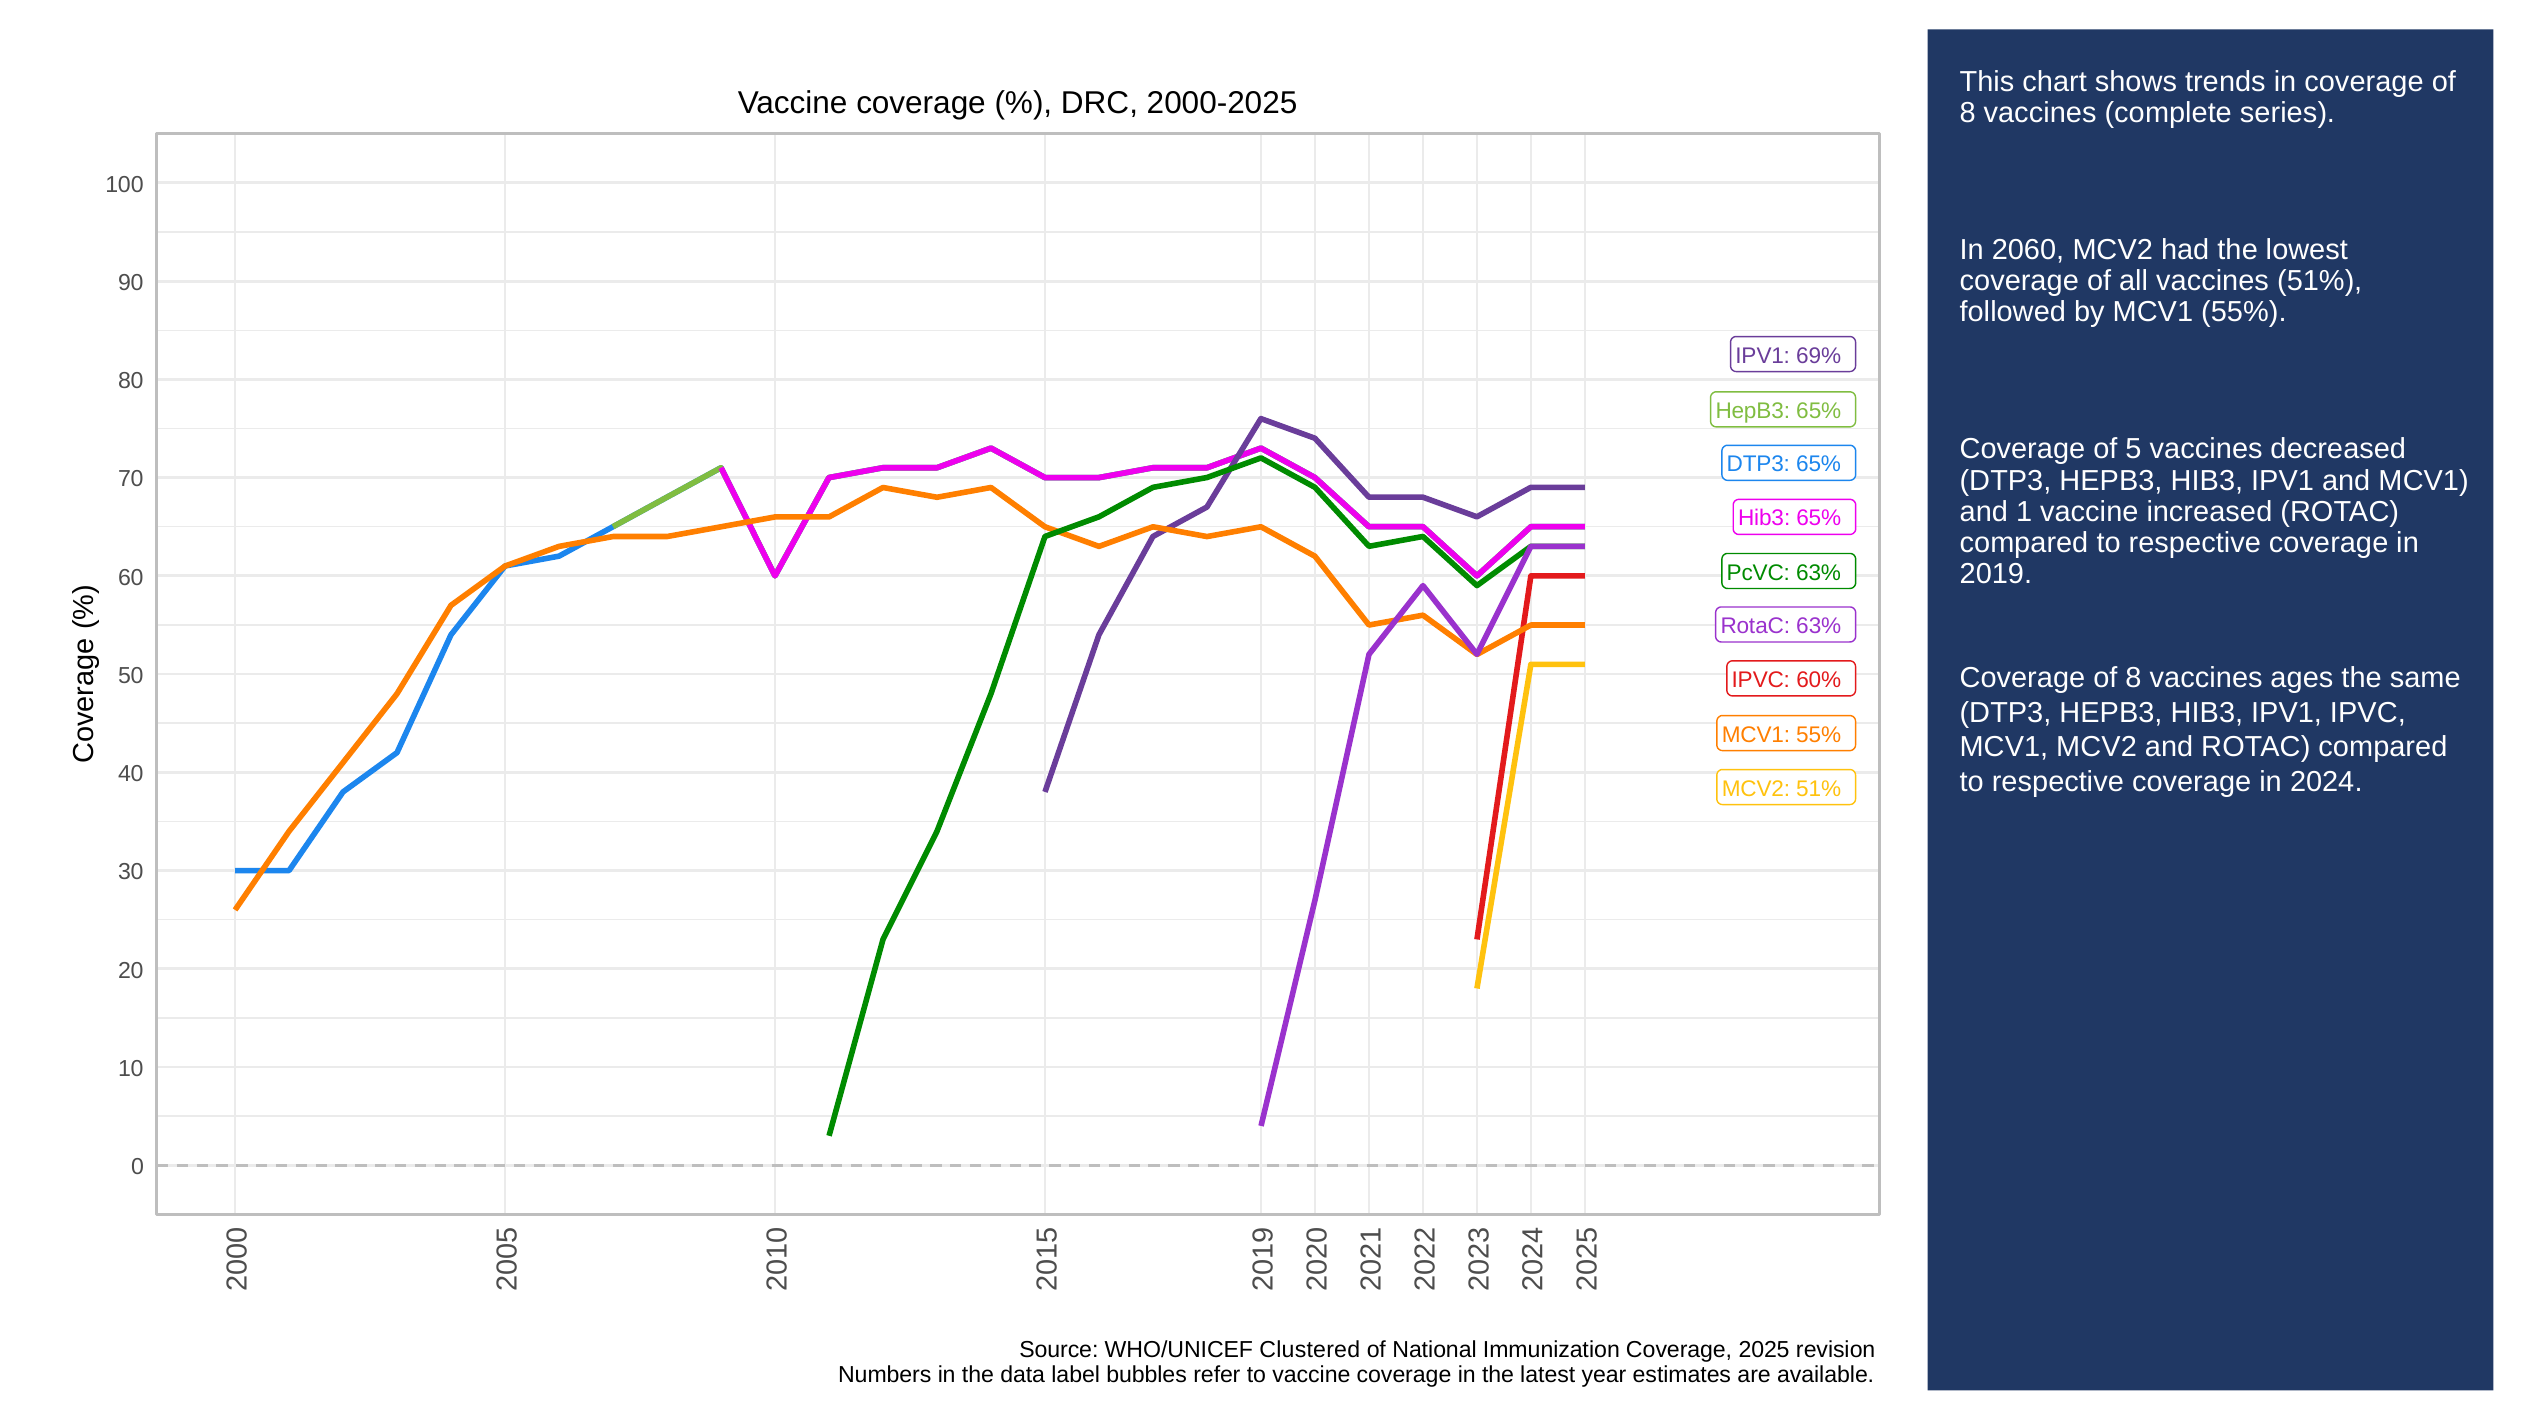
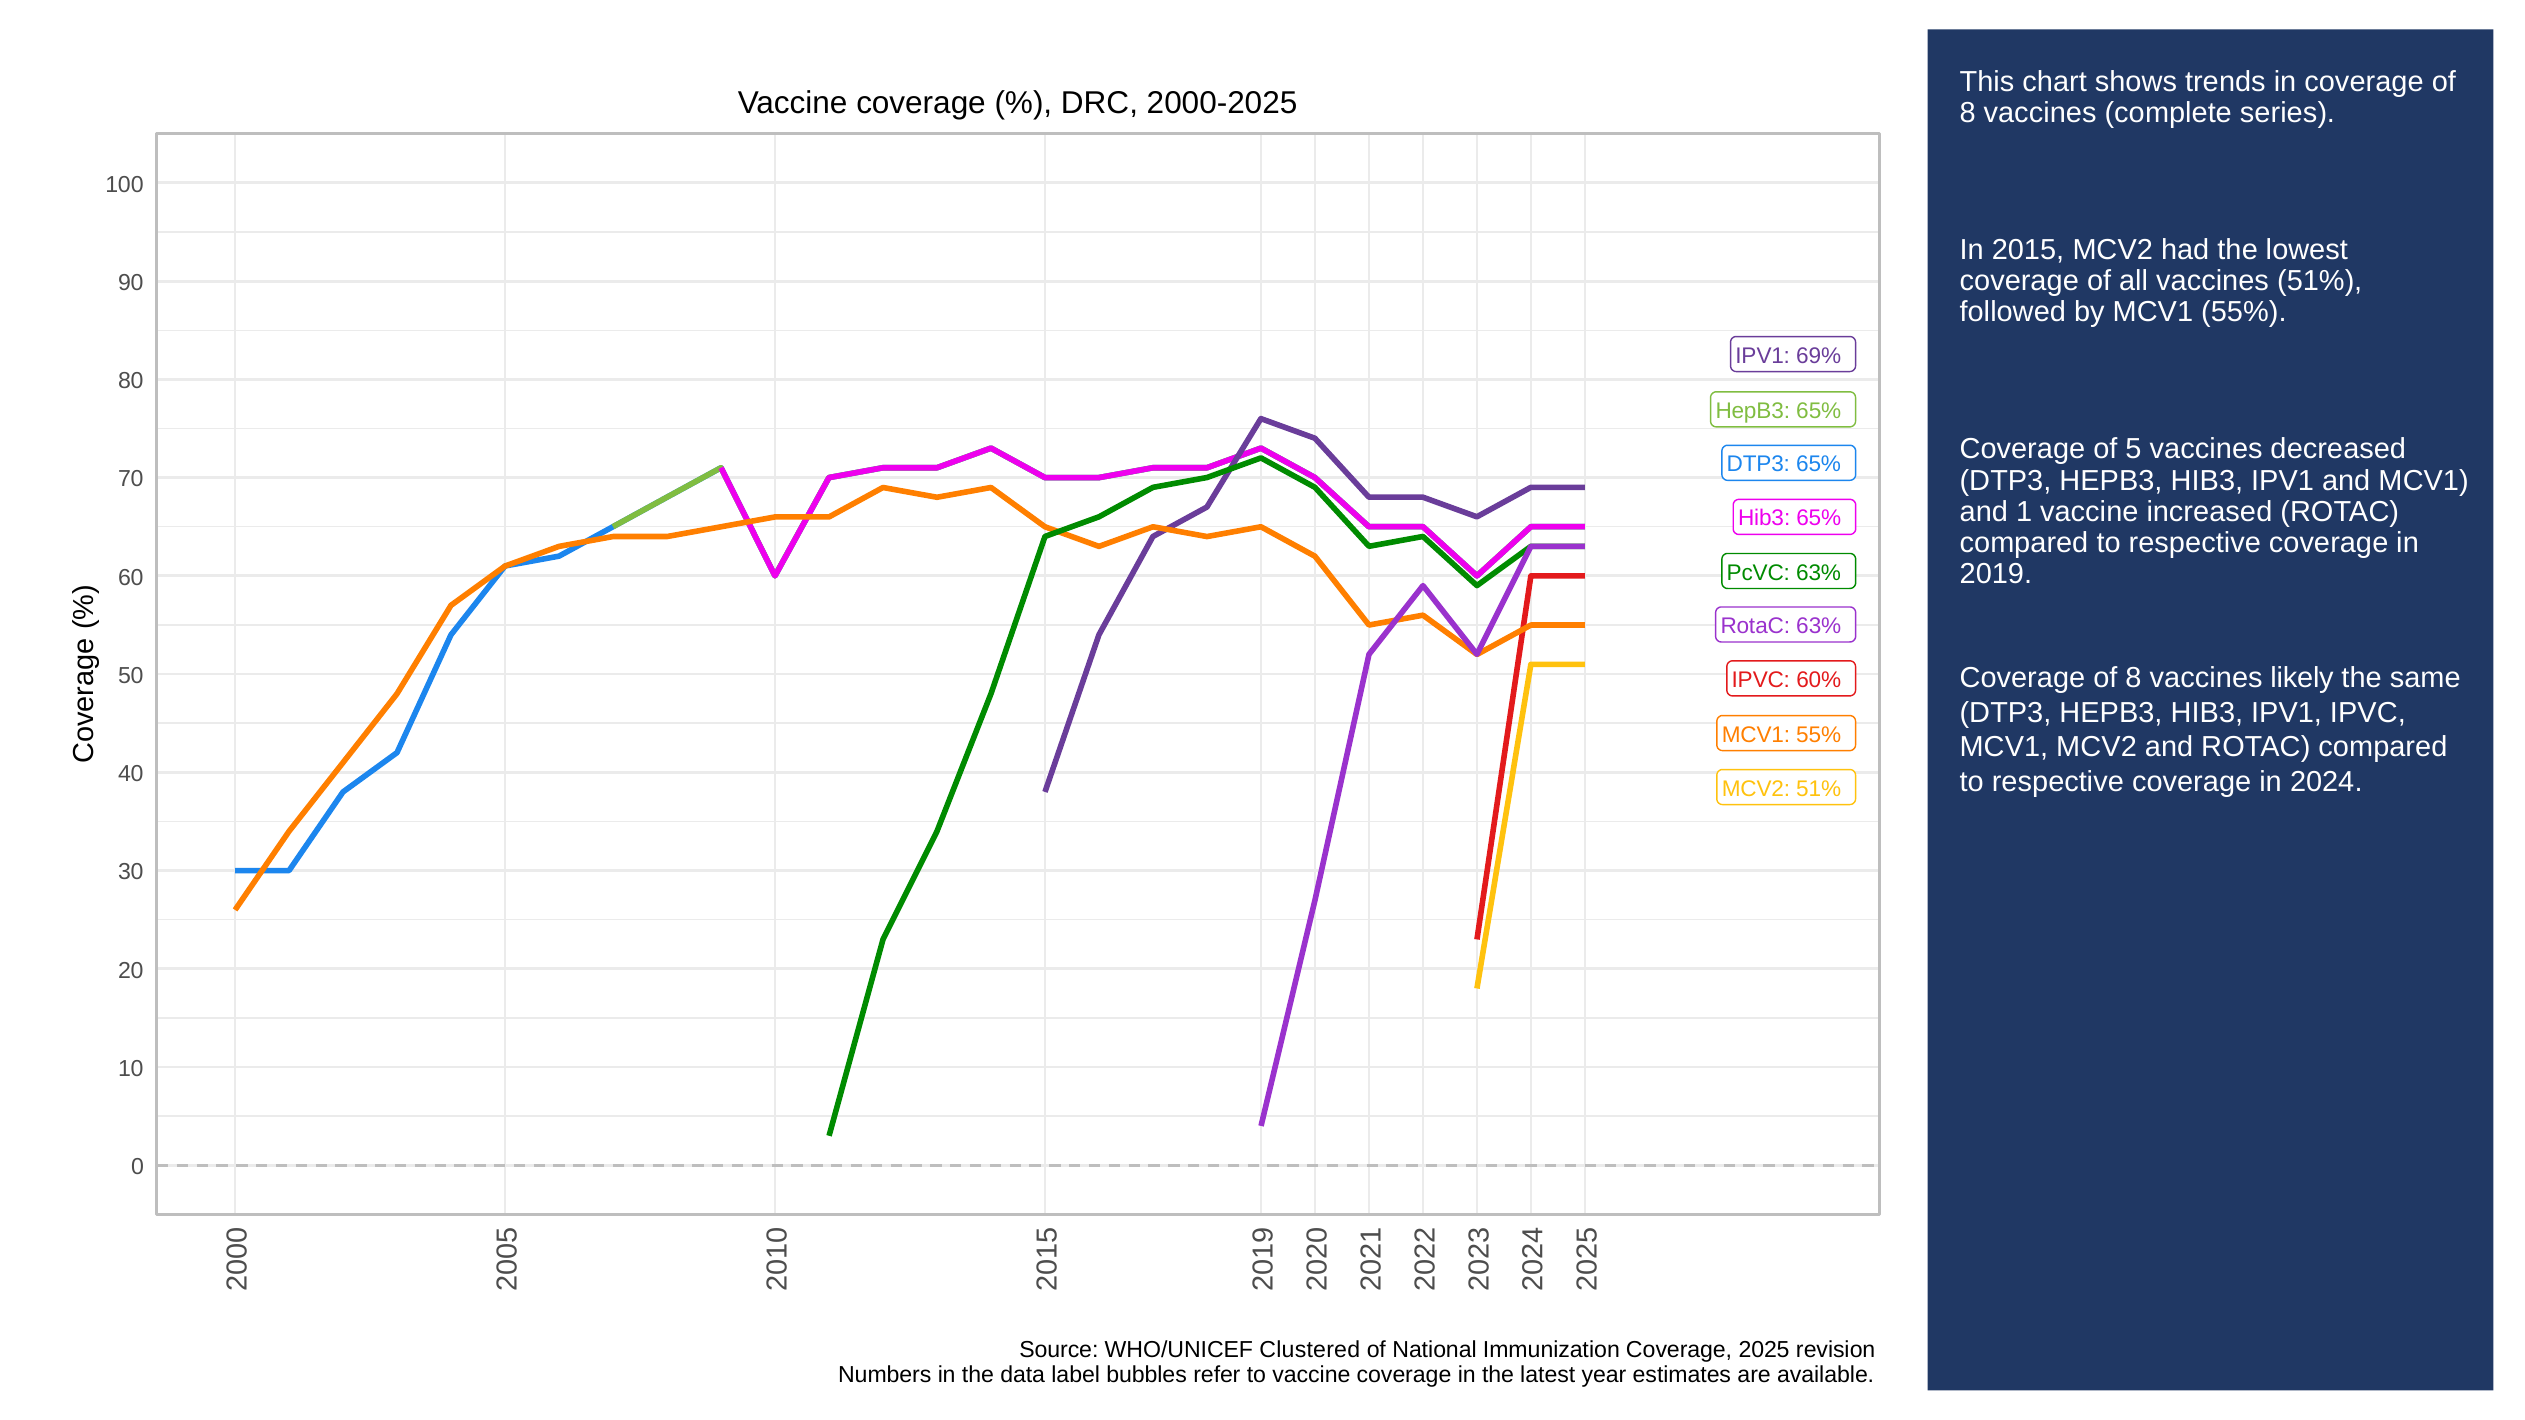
2060: 2060 -> 2015
ages: ages -> likely
